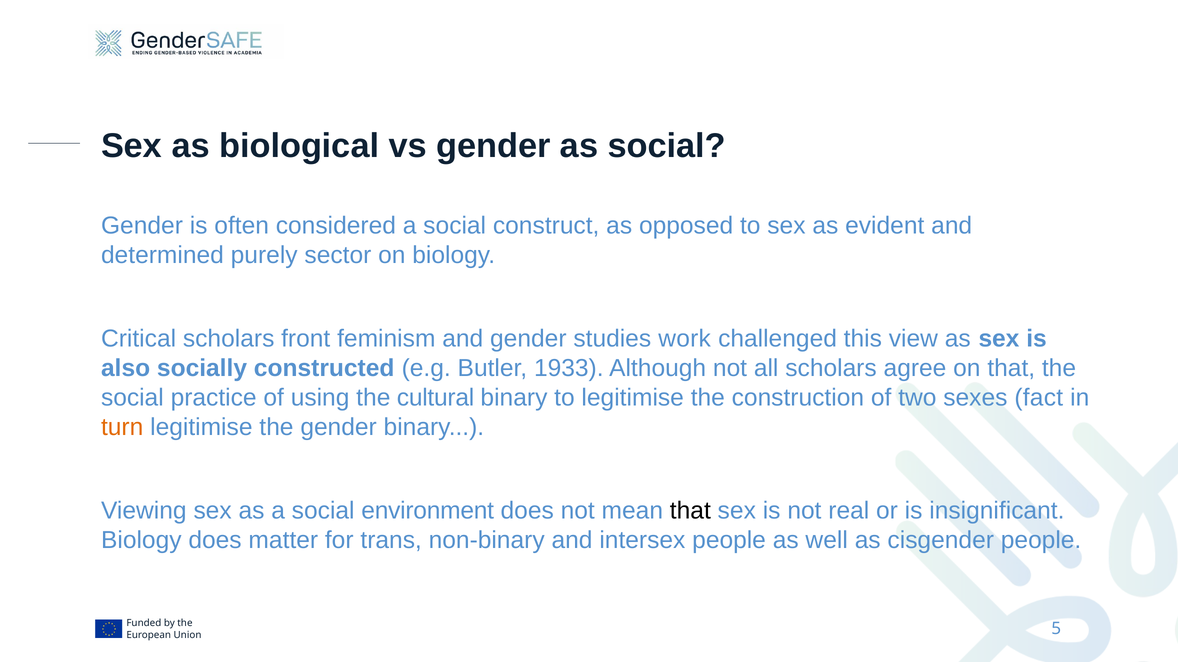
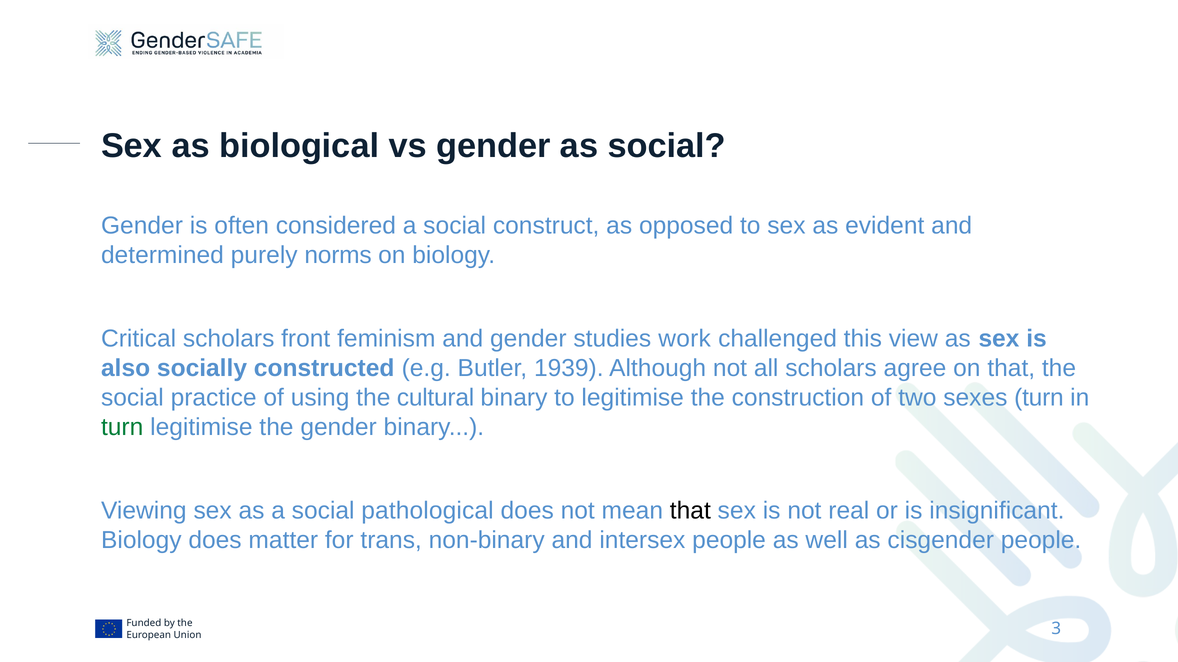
sector: sector -> norms
1933: 1933 -> 1939
sexes fact: fact -> turn
turn at (122, 428) colour: orange -> green
environment: environment -> pathological
5: 5 -> 3
